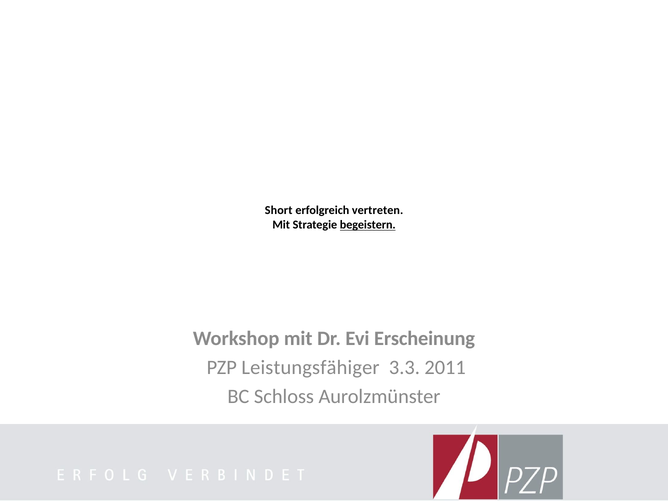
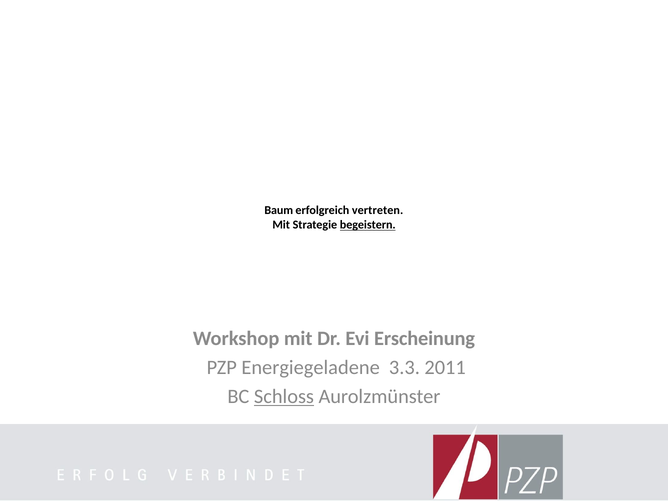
Short: Short -> Baum
Leistungsfähiger: Leistungsfähiger -> Energiegeladene
Schloss underline: none -> present
